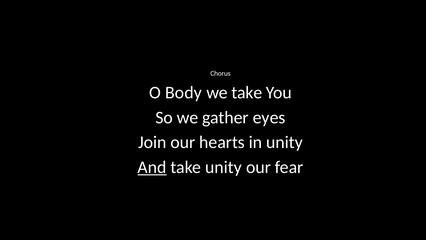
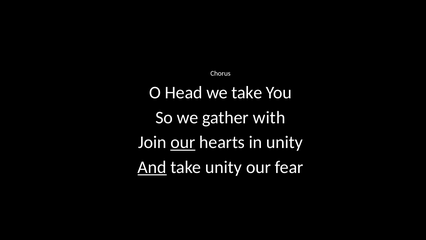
Body: Body -> Head
eyes: eyes -> with
our at (183, 142) underline: none -> present
